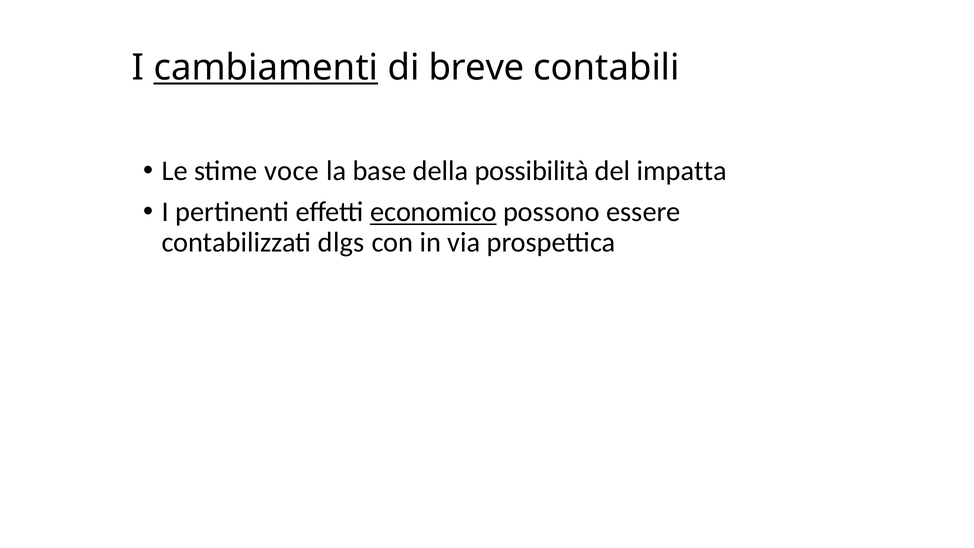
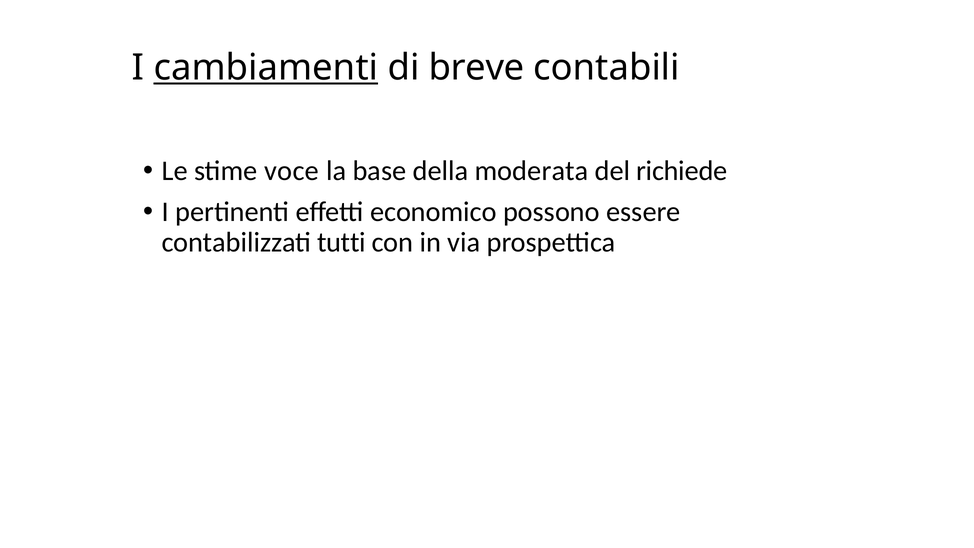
possibilità: possibilità -> moderata
impatta: impatta -> richiede
economico underline: present -> none
dlgs: dlgs -> tutti
